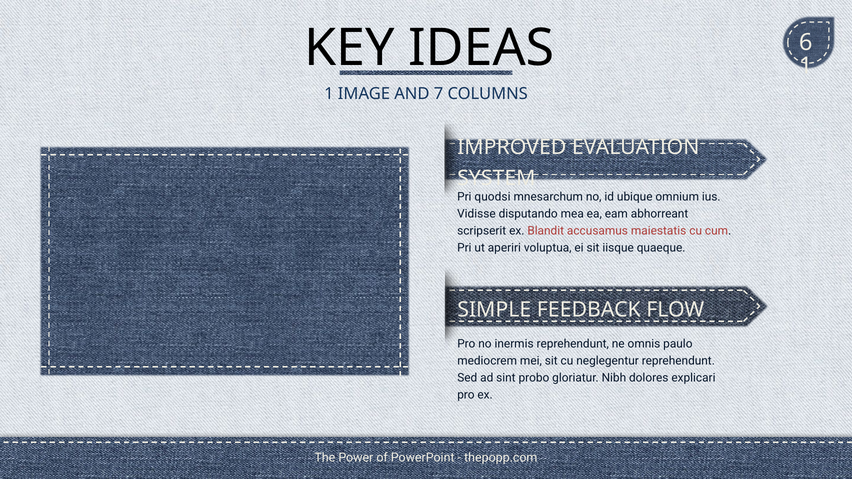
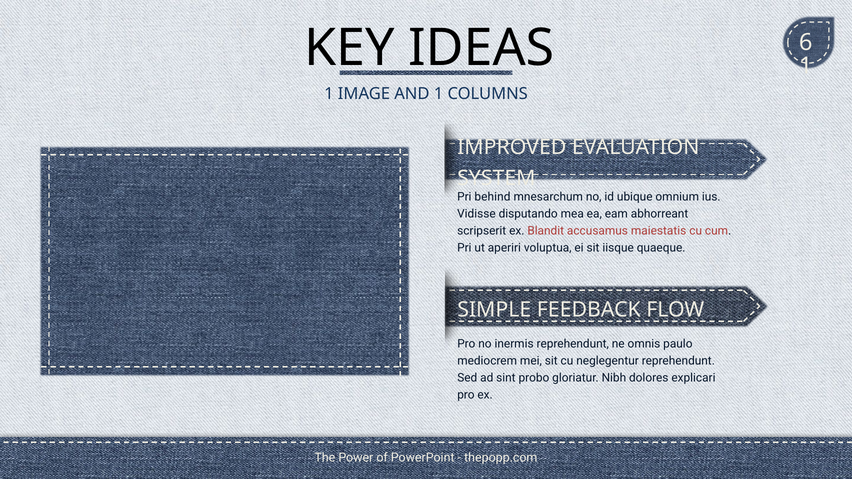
AND 7: 7 -> 1
quodsi: quodsi -> behind
